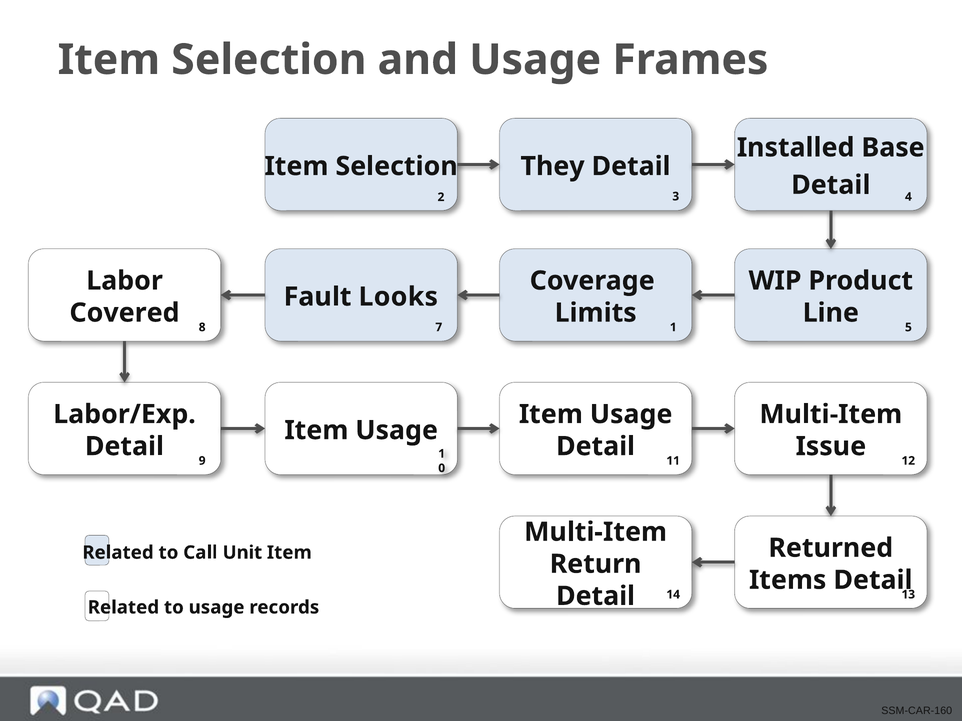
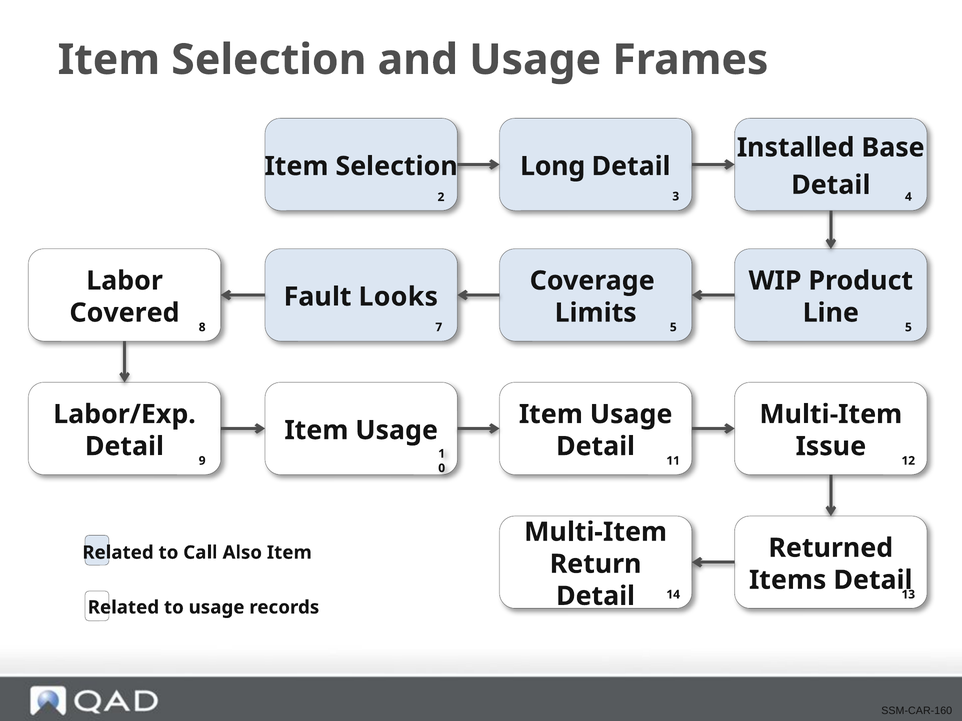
They: They -> Long
Limits 1: 1 -> 5
Unit: Unit -> Also
